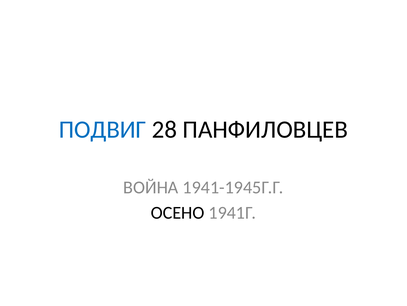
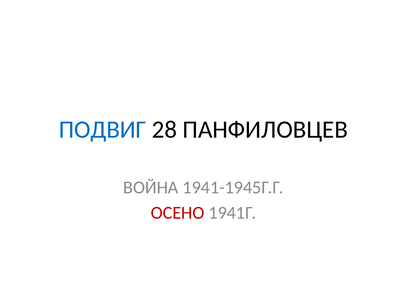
ОСЕНО colour: black -> red
